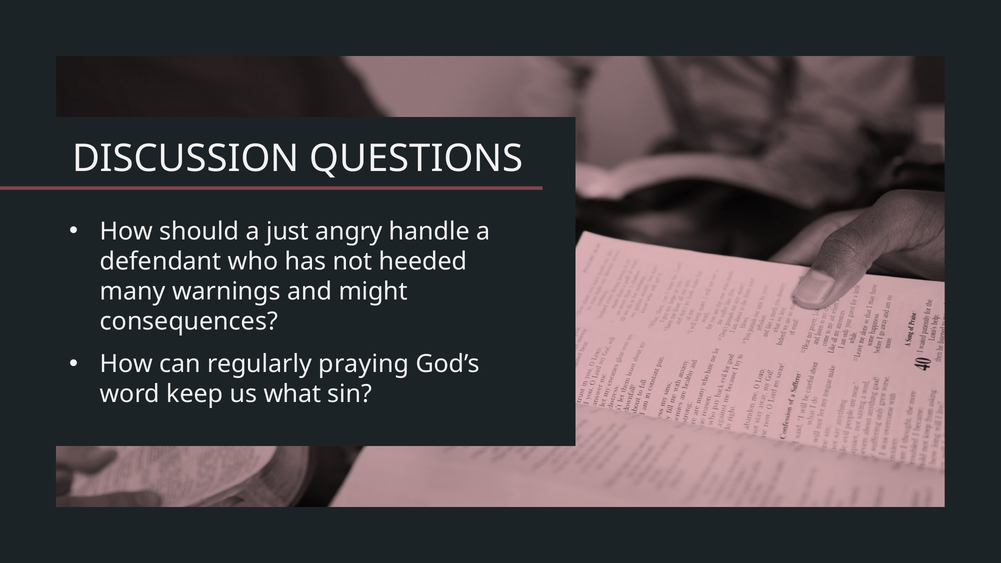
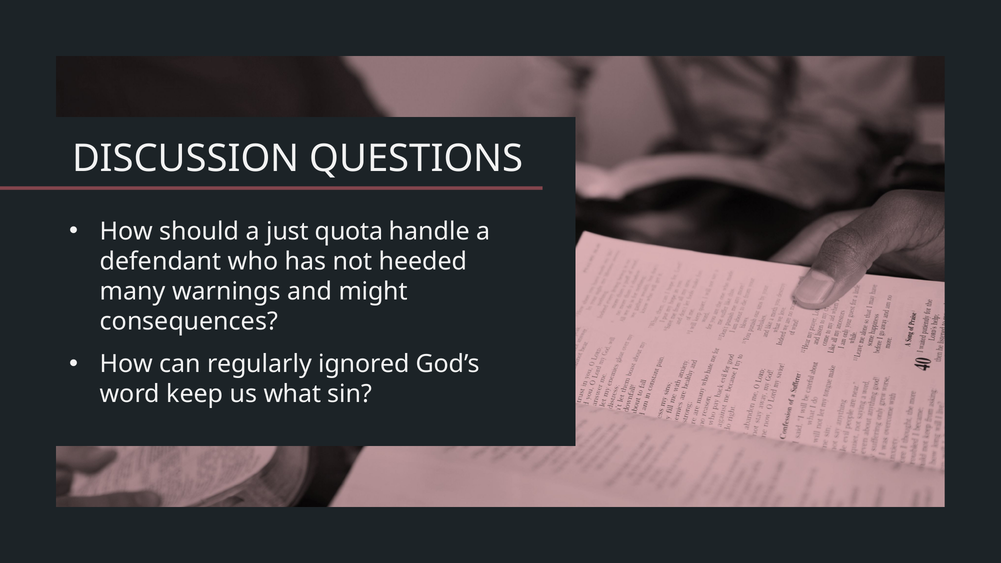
angry: angry -> quota
praying: praying -> ignored
